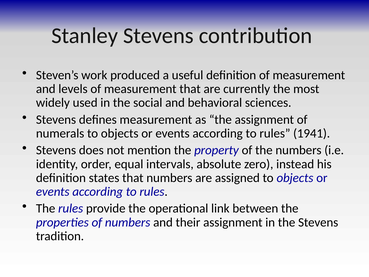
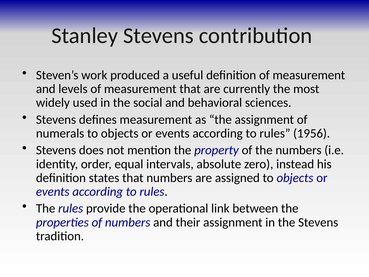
1941: 1941 -> 1956
